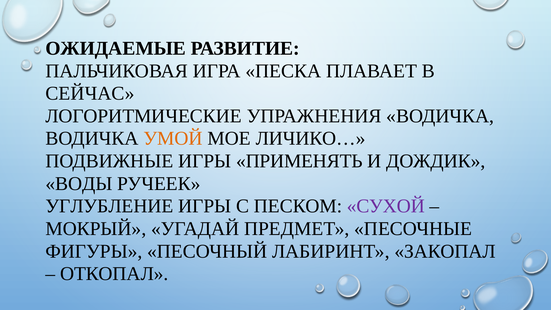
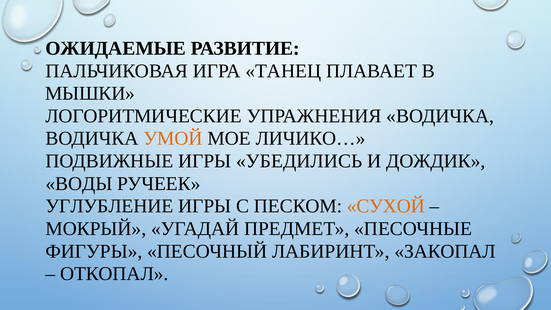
ПЕСКА: ПЕСКА -> ТАНЕЦ
СЕЙЧАС: СЕЙЧАС -> МЫШКИ
ПРИМЕНЯТЬ: ПРИМЕНЯТЬ -> УБЕДИЛИСЬ
СУХОЙ colour: purple -> orange
